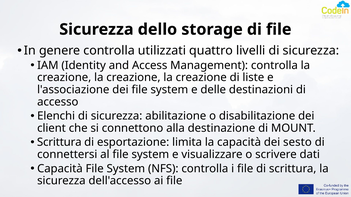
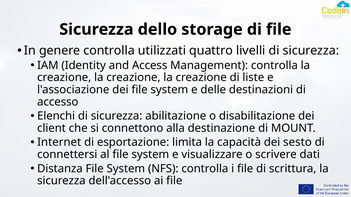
Scrittura at (59, 143): Scrittura -> Internet
Capacità at (60, 169): Capacità -> Distanza
